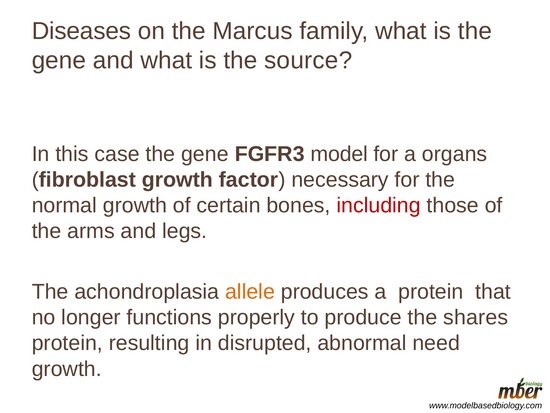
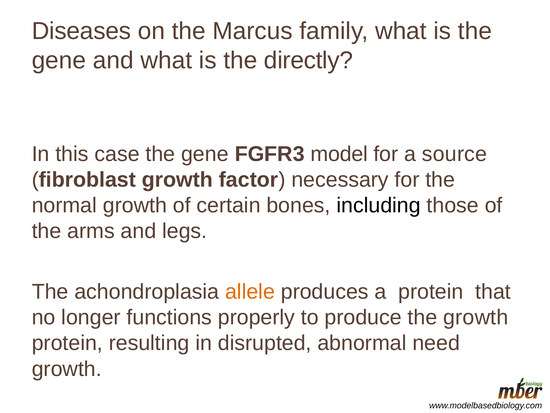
source: source -> directly
organs: organs -> source
including colour: red -> black
the shares: shares -> growth
